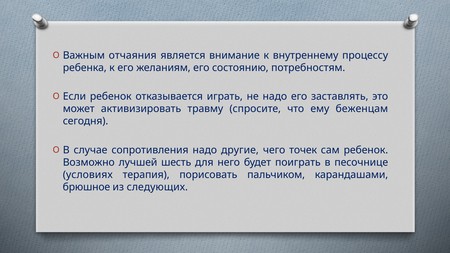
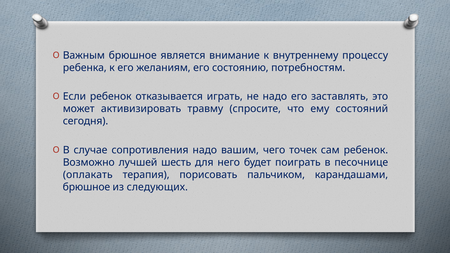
Важным отчаяния: отчаяния -> брюшное
беженцам: беженцам -> состояний
другие: другие -> вашим
условиях: условиях -> оплакать
